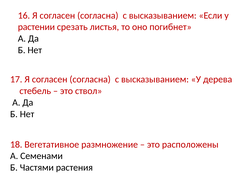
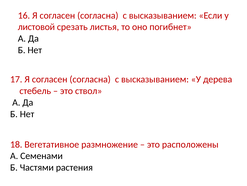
растении: растении -> листовой
